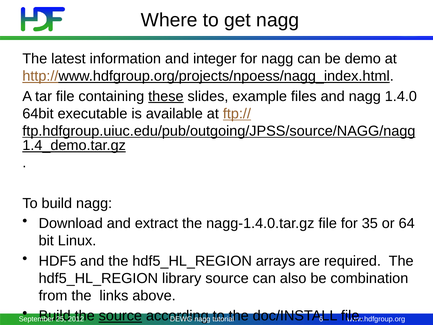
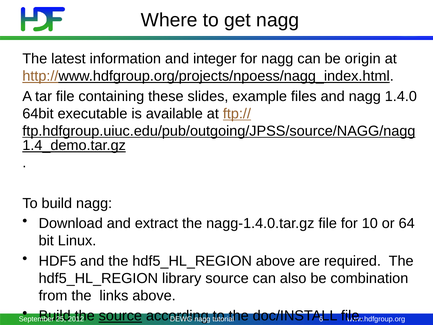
demo: demo -> origin
these underline: present -> none
35: 35 -> 10
hdf5_HL_REGION arrays: arrays -> above
